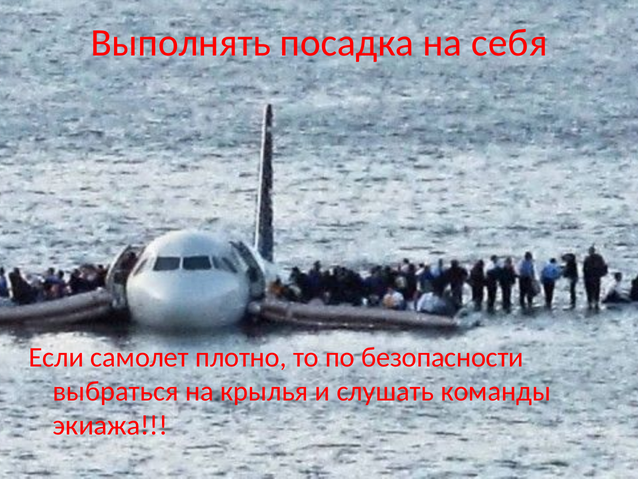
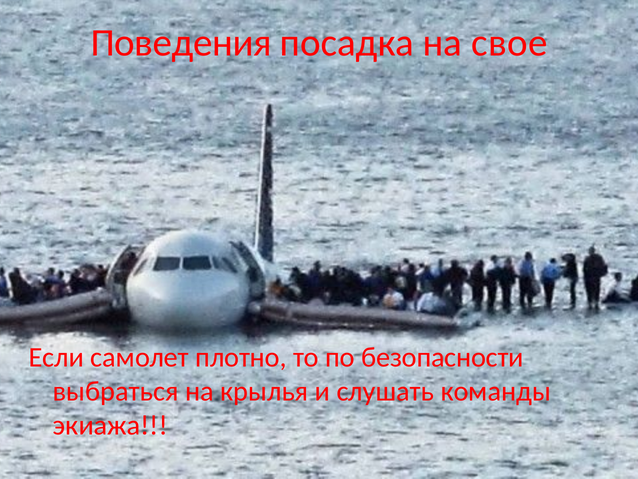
Выполнять: Выполнять -> Поведения
себя: себя -> свое
